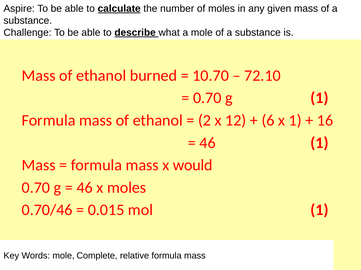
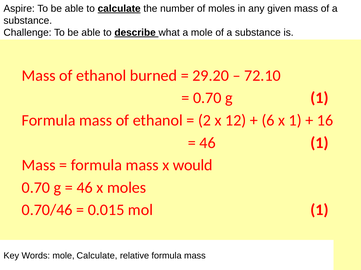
10.70: 10.70 -> 29.20
mole Complete: Complete -> Calculate
